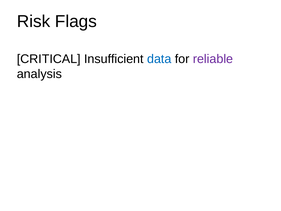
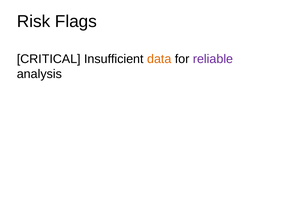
data colour: blue -> orange
